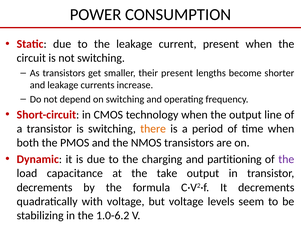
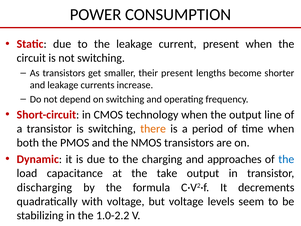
partitioning: partitioning -> approaches
the at (286, 159) colour: purple -> blue
decrements at (45, 187): decrements -> discharging
1.0-6.2: 1.0-6.2 -> 1.0-2.2
